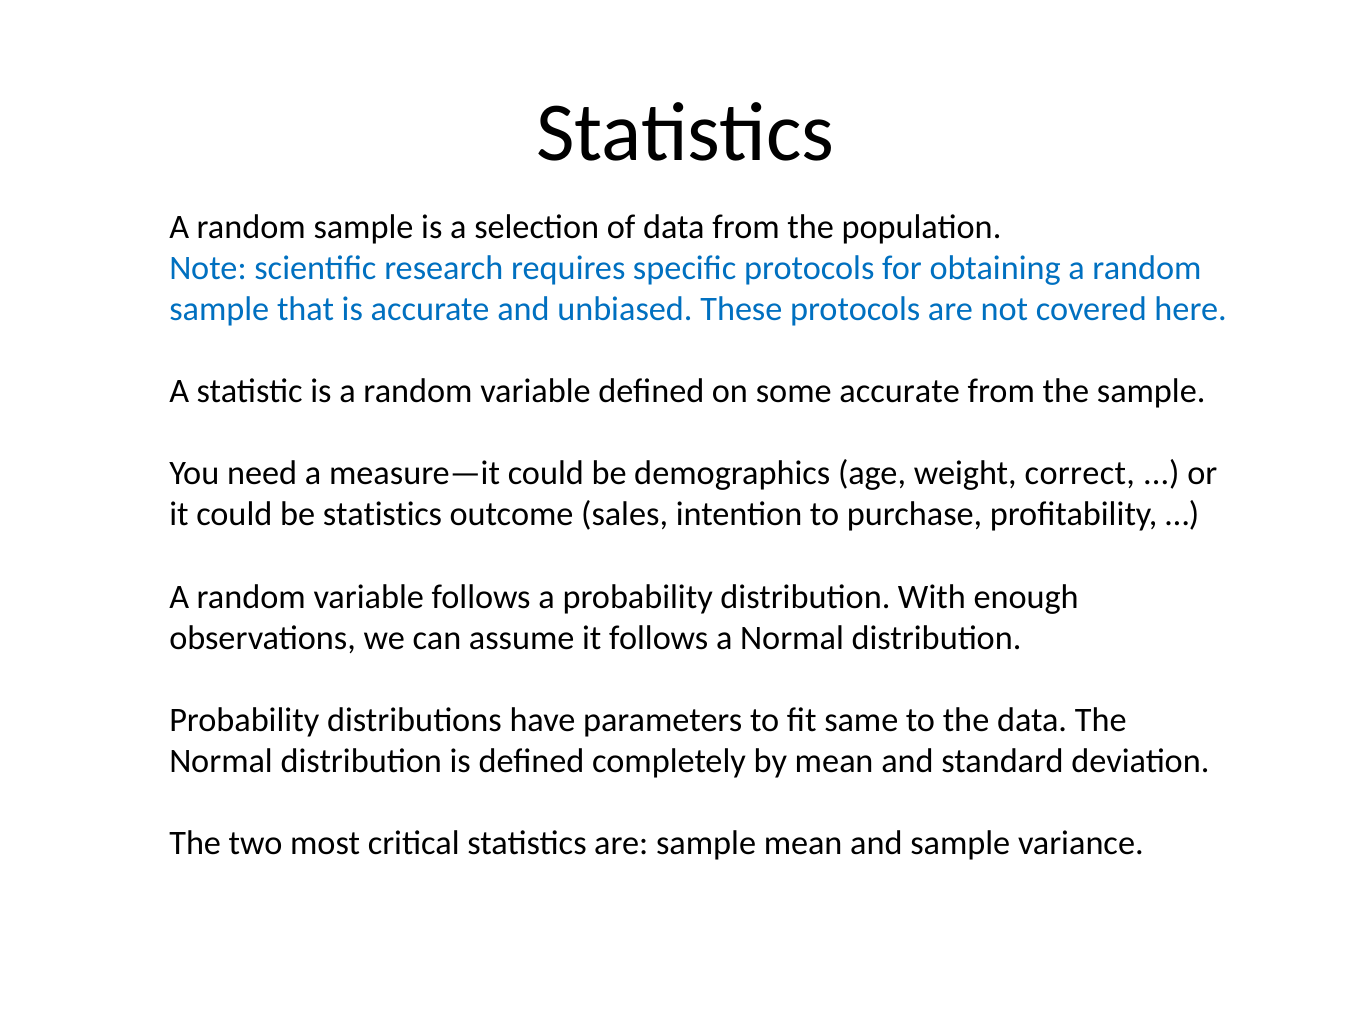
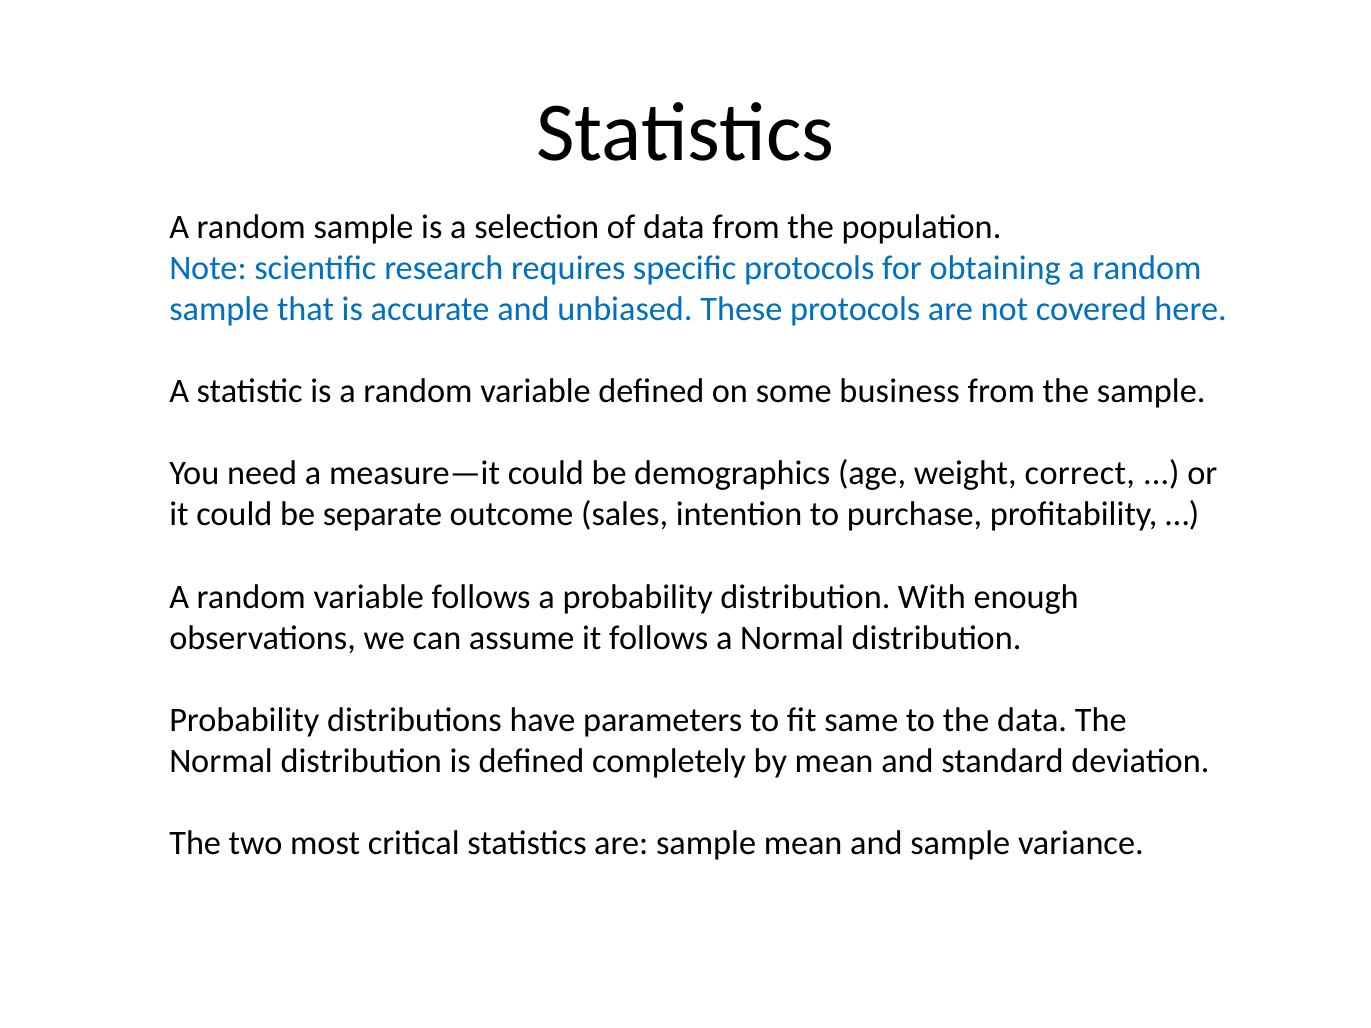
some accurate: accurate -> business
be statistics: statistics -> separate
